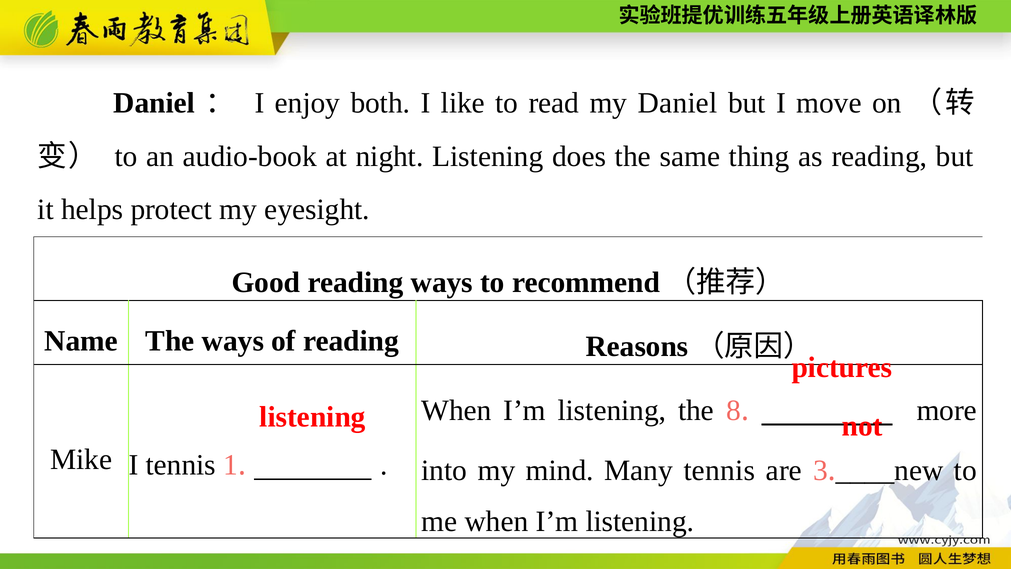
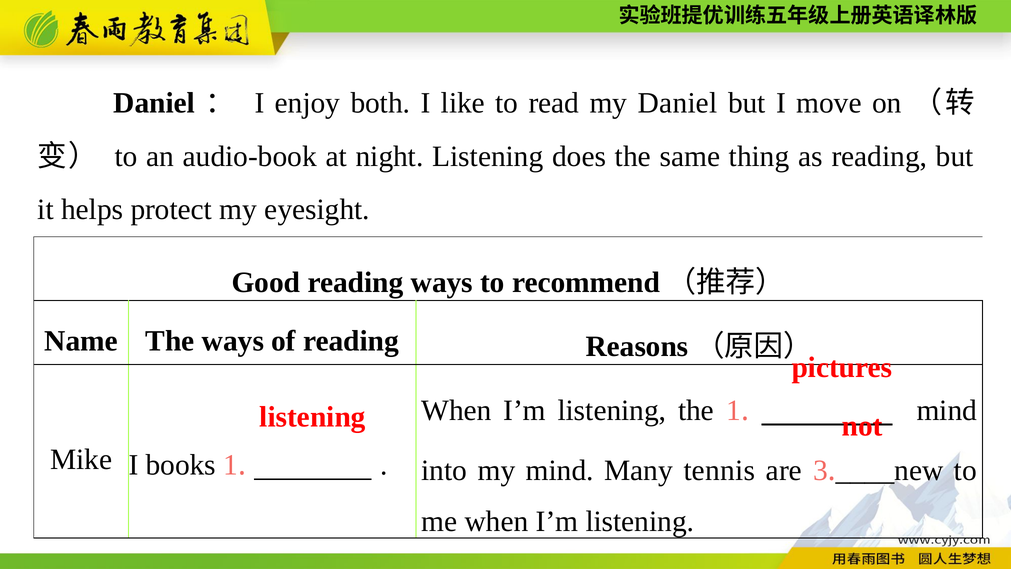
the 8: 8 -> 1
more at (947, 410): more -> mind
I tennis: tennis -> books
